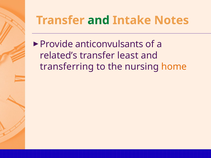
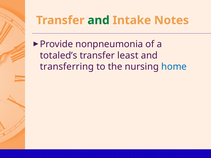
anticonvulsants: anticonvulsants -> nonpneumonia
related’s: related’s -> totaled’s
home colour: orange -> blue
